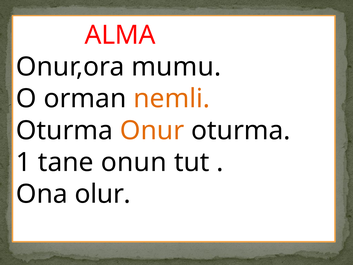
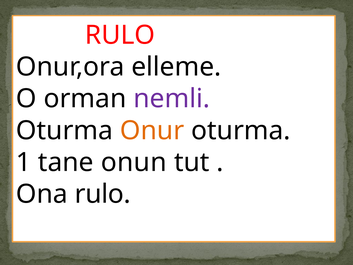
ALMA at (120, 35): ALMA -> RULO
mumu: mumu -> elleme
nemli colour: orange -> purple
Ona olur: olur -> rulo
